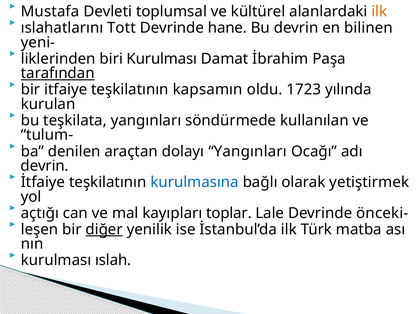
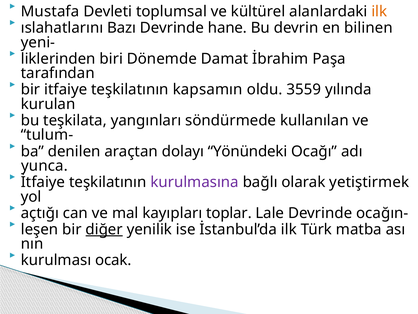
Tott: Tott -> Bazı
biri Kurulması: Kurulması -> Dönemde
tarafından underline: present -> none
1723: 1723 -> 3559
dolayı Yangınları: Yangınları -> Yönündeki
devrin at (45, 166): devrin -> yunca
kurulmasına colour: blue -> purple
önceki-: önceki- -> ocağın-
ıslah: ıslah -> ocak
